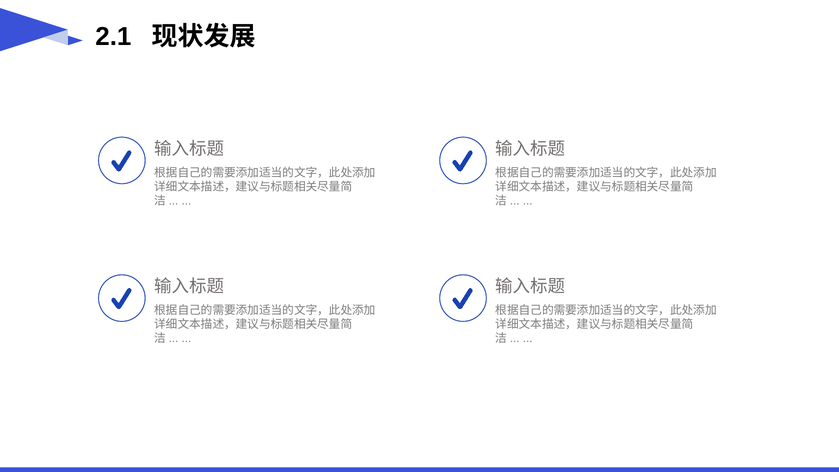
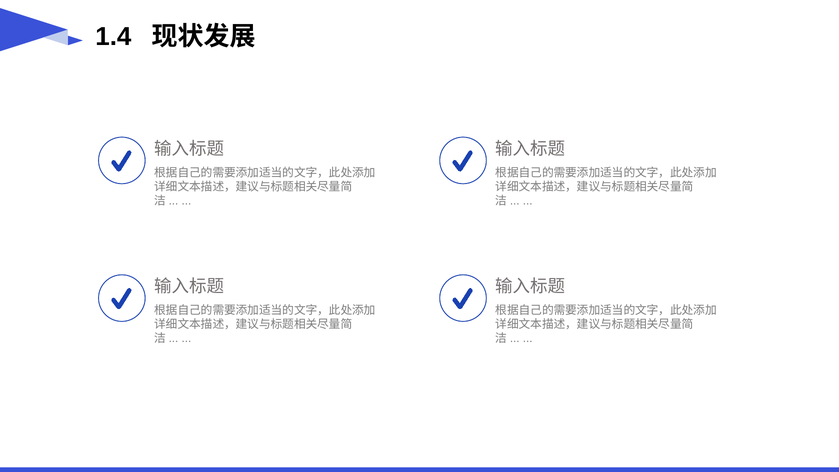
2.1: 2.1 -> 1.4
